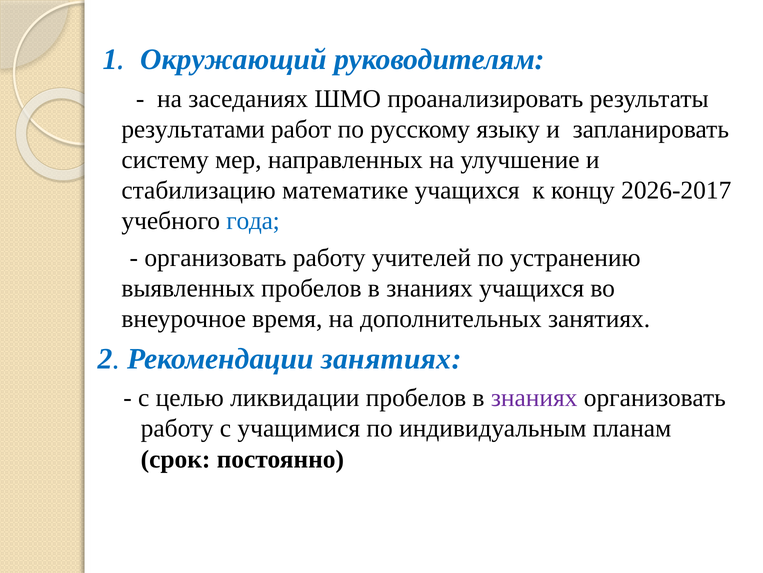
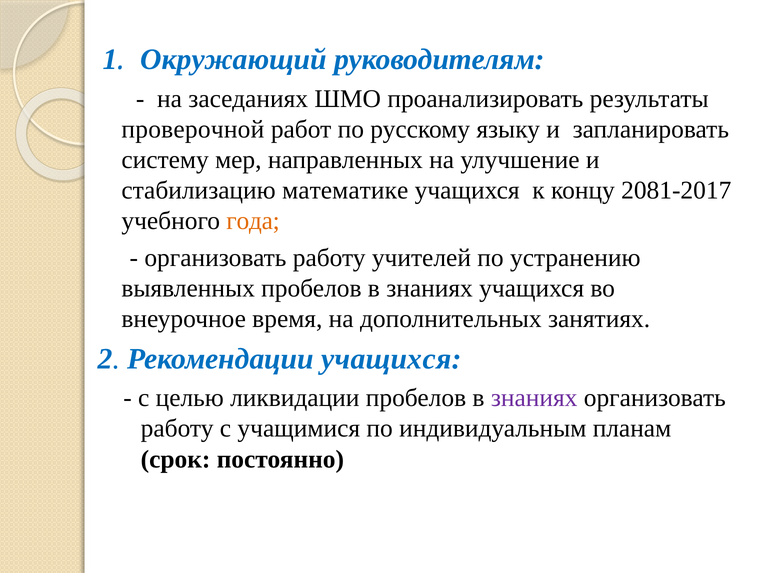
результатами: результатами -> проверочной
2026-2017: 2026-2017 -> 2081-2017
года colour: blue -> orange
Рекомендации занятиях: занятиях -> учащихся
